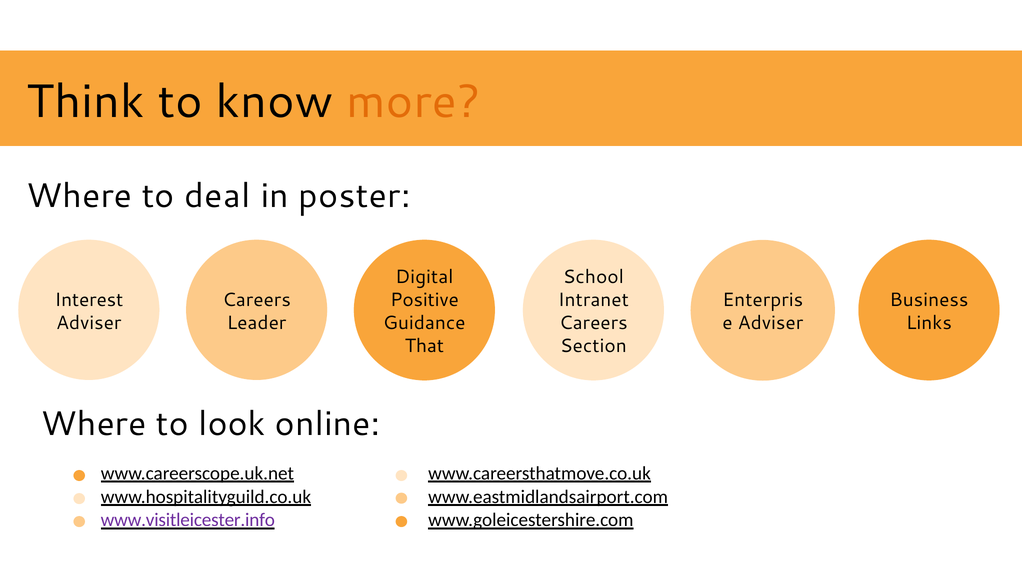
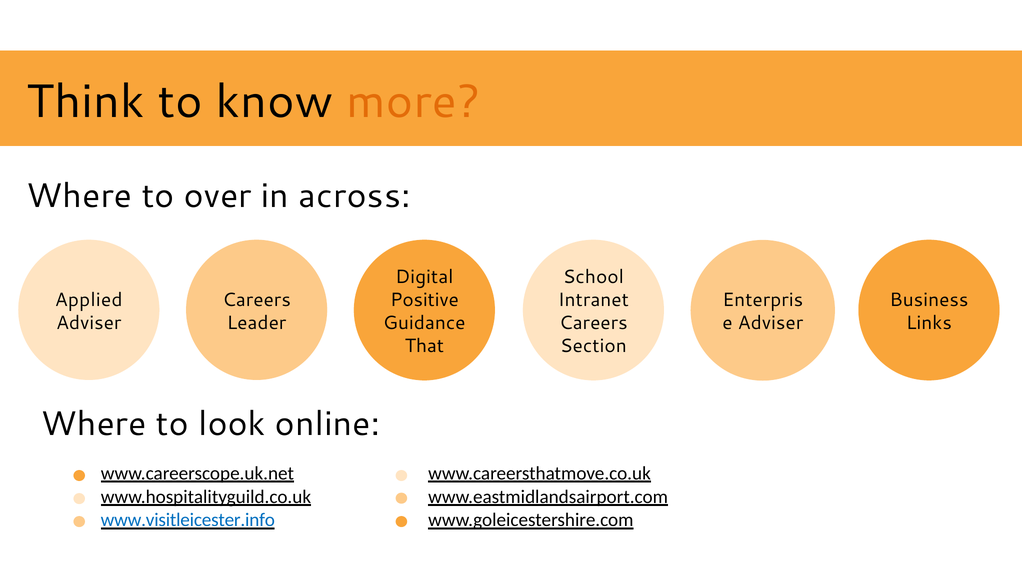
deal: deal -> over
poster: poster -> across
Interest: Interest -> Applied
www.visitleicester.info colour: purple -> blue
